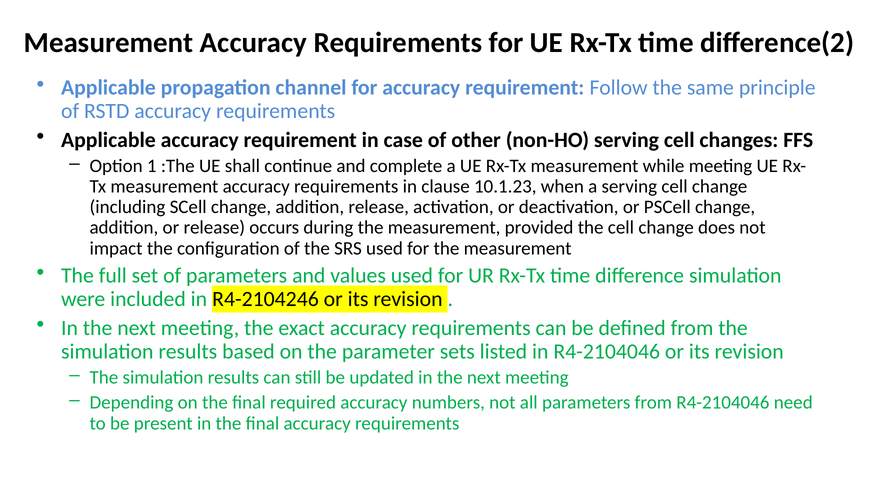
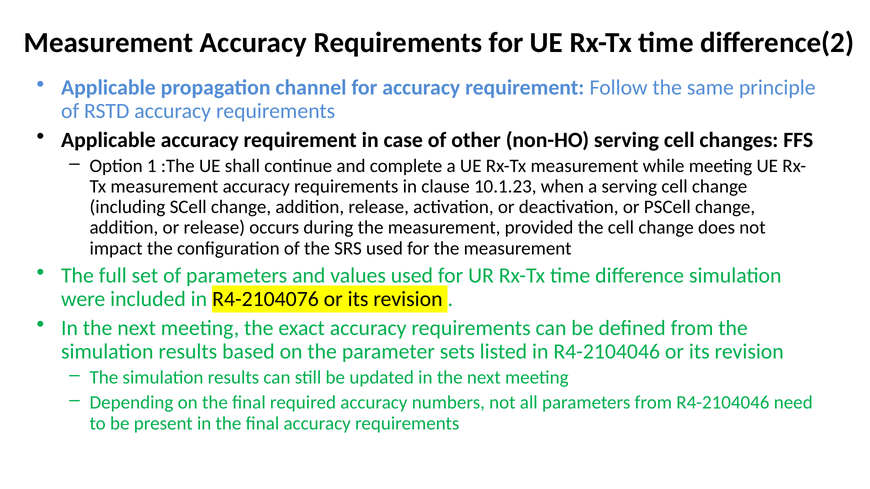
R4-2104246: R4-2104246 -> R4-2104076
